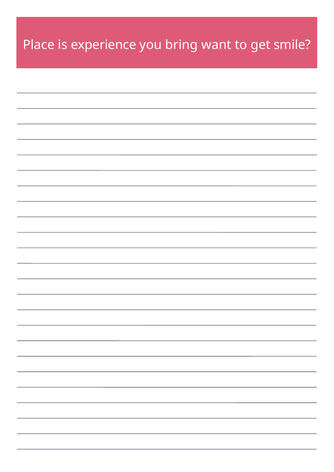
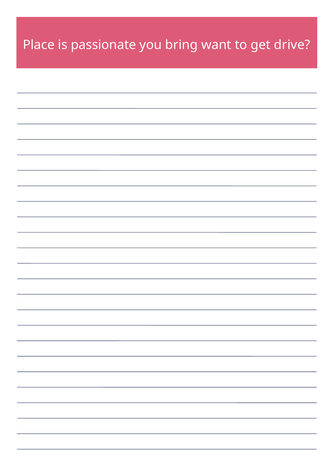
experience: experience -> passionate
smile: smile -> drive
